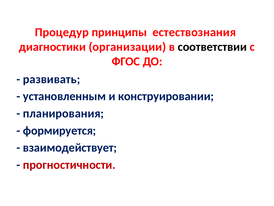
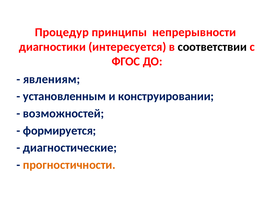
естествознания: естествознания -> непрерывности
организации: организации -> интересуется
развивать: развивать -> явлениям
планирования: планирования -> возможностей
взаимодействует: взаимодействует -> диагностические
прогностичности colour: red -> orange
